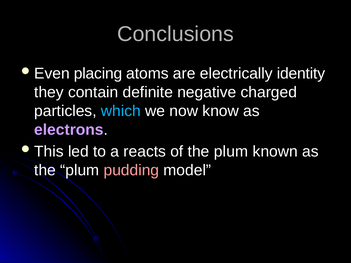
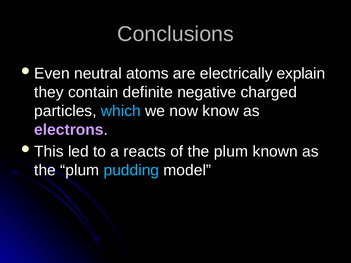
placing: placing -> neutral
identity: identity -> explain
pudding colour: pink -> light blue
